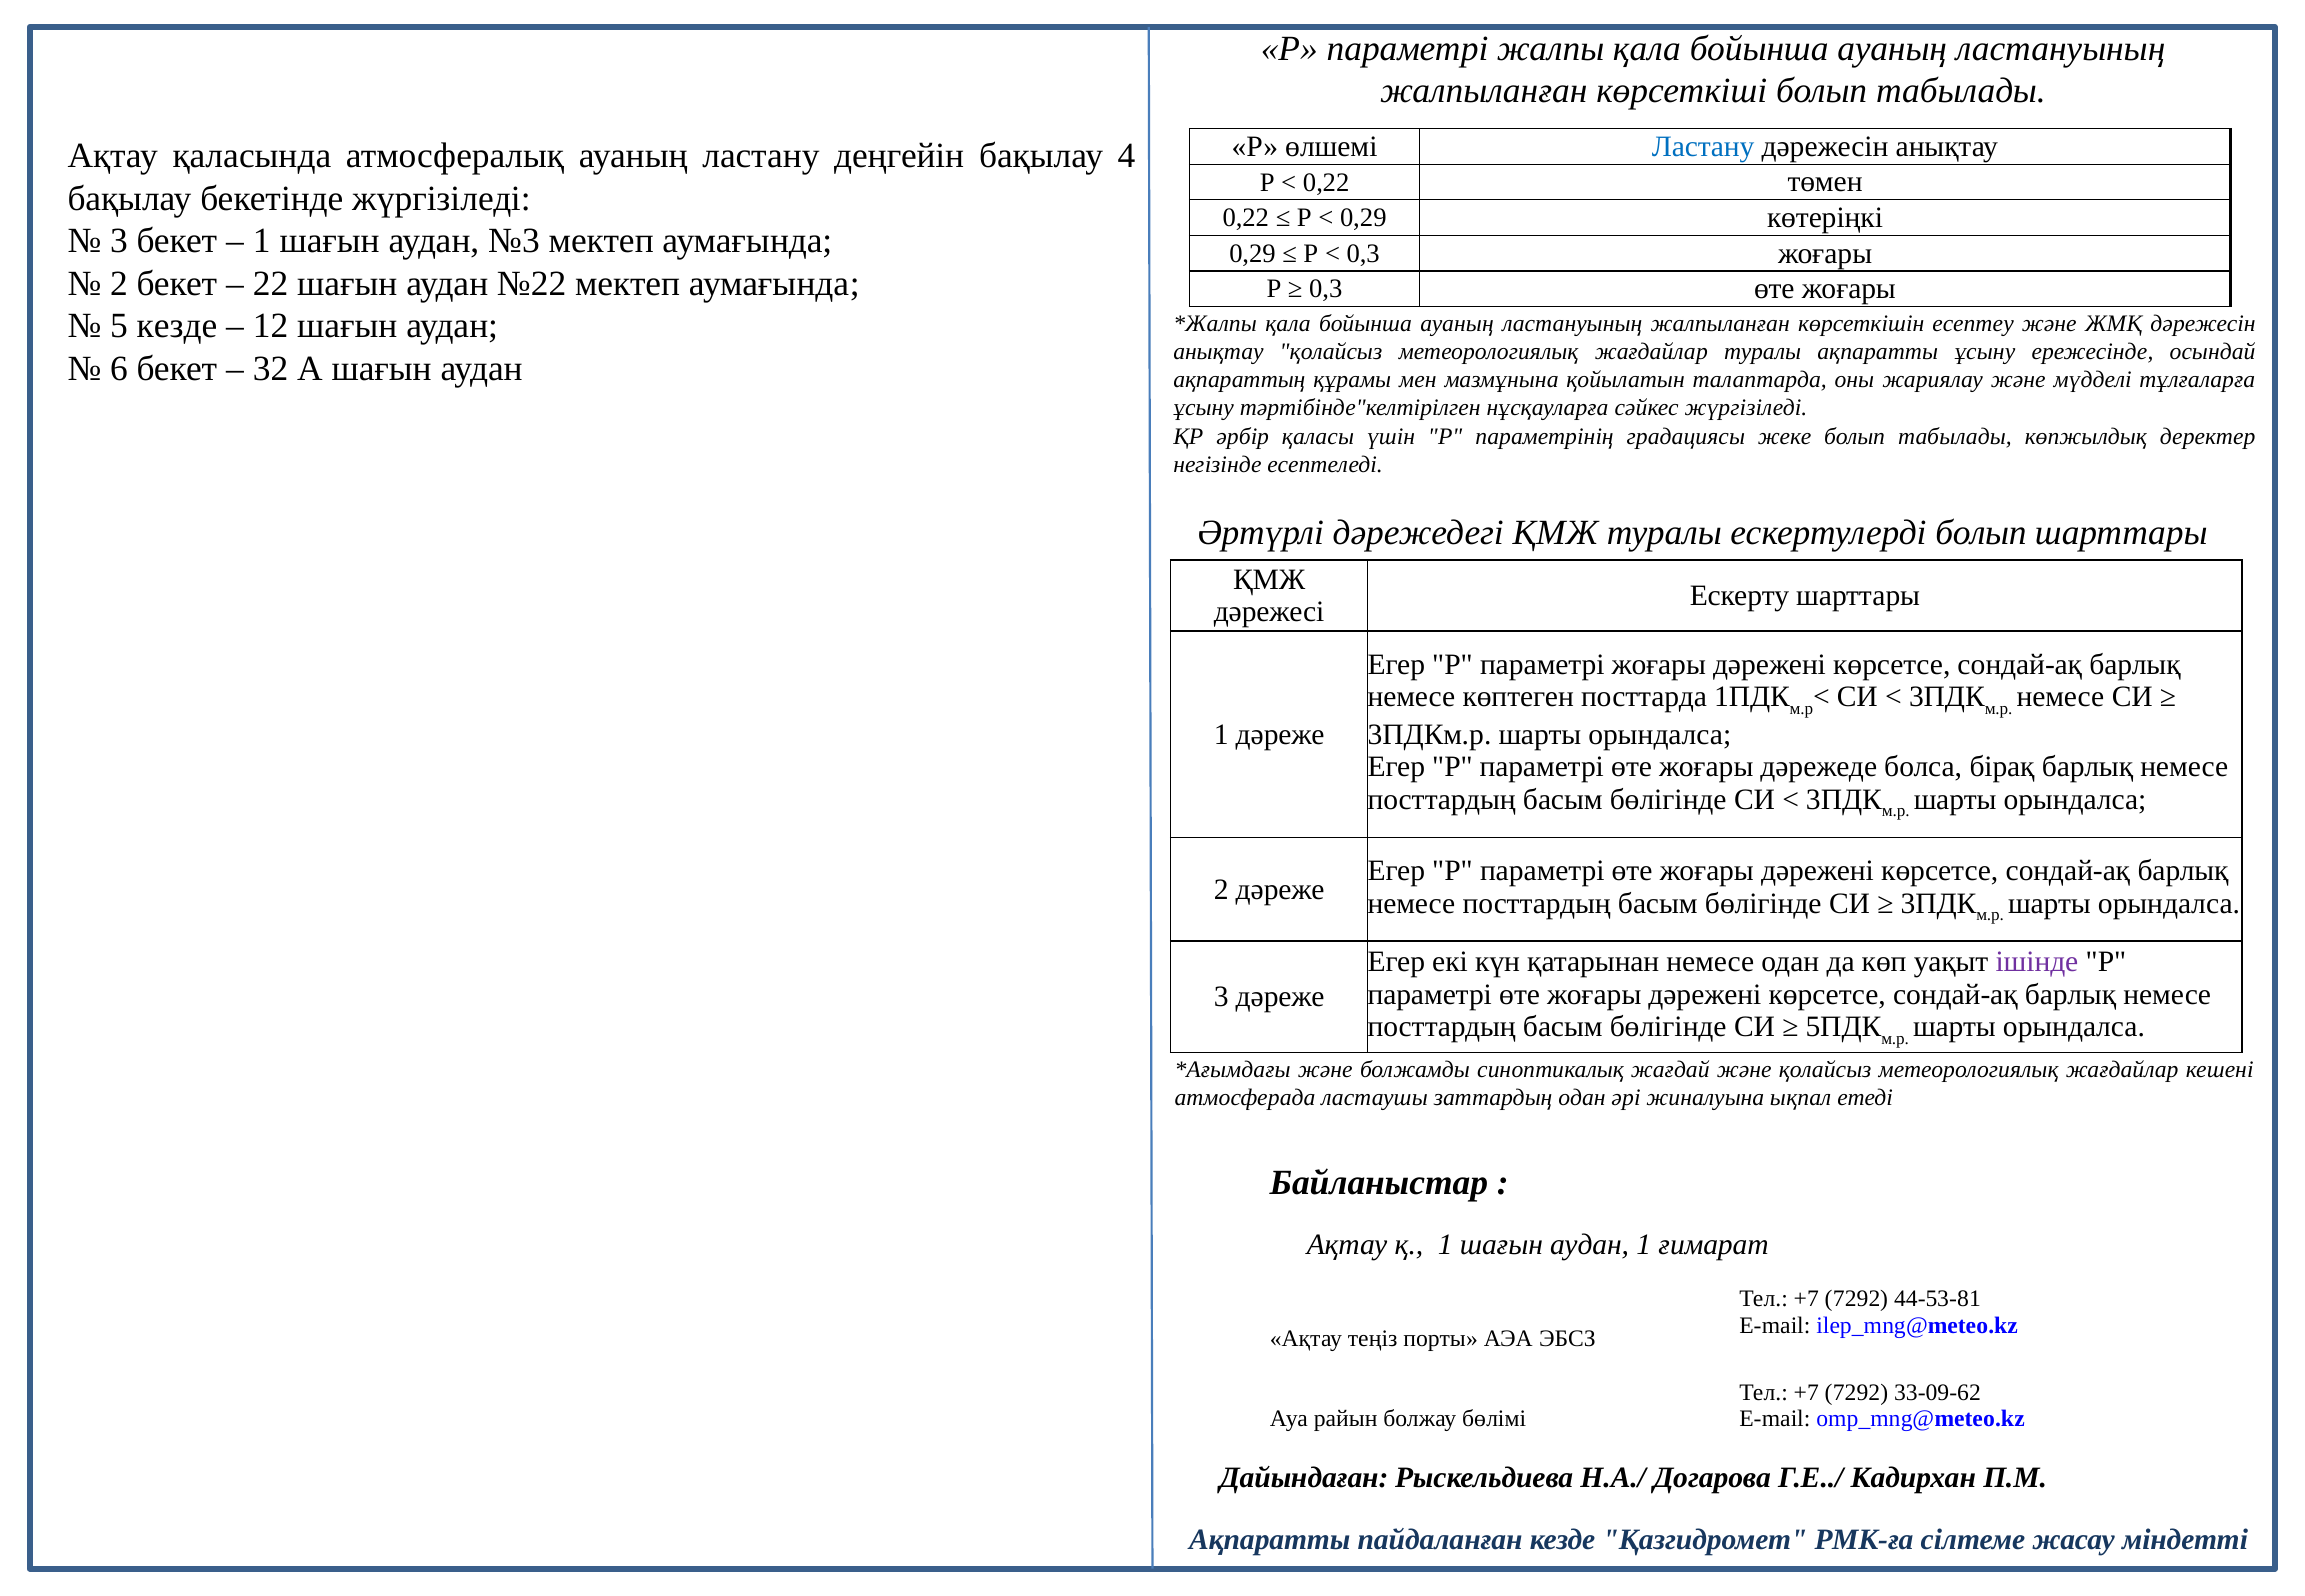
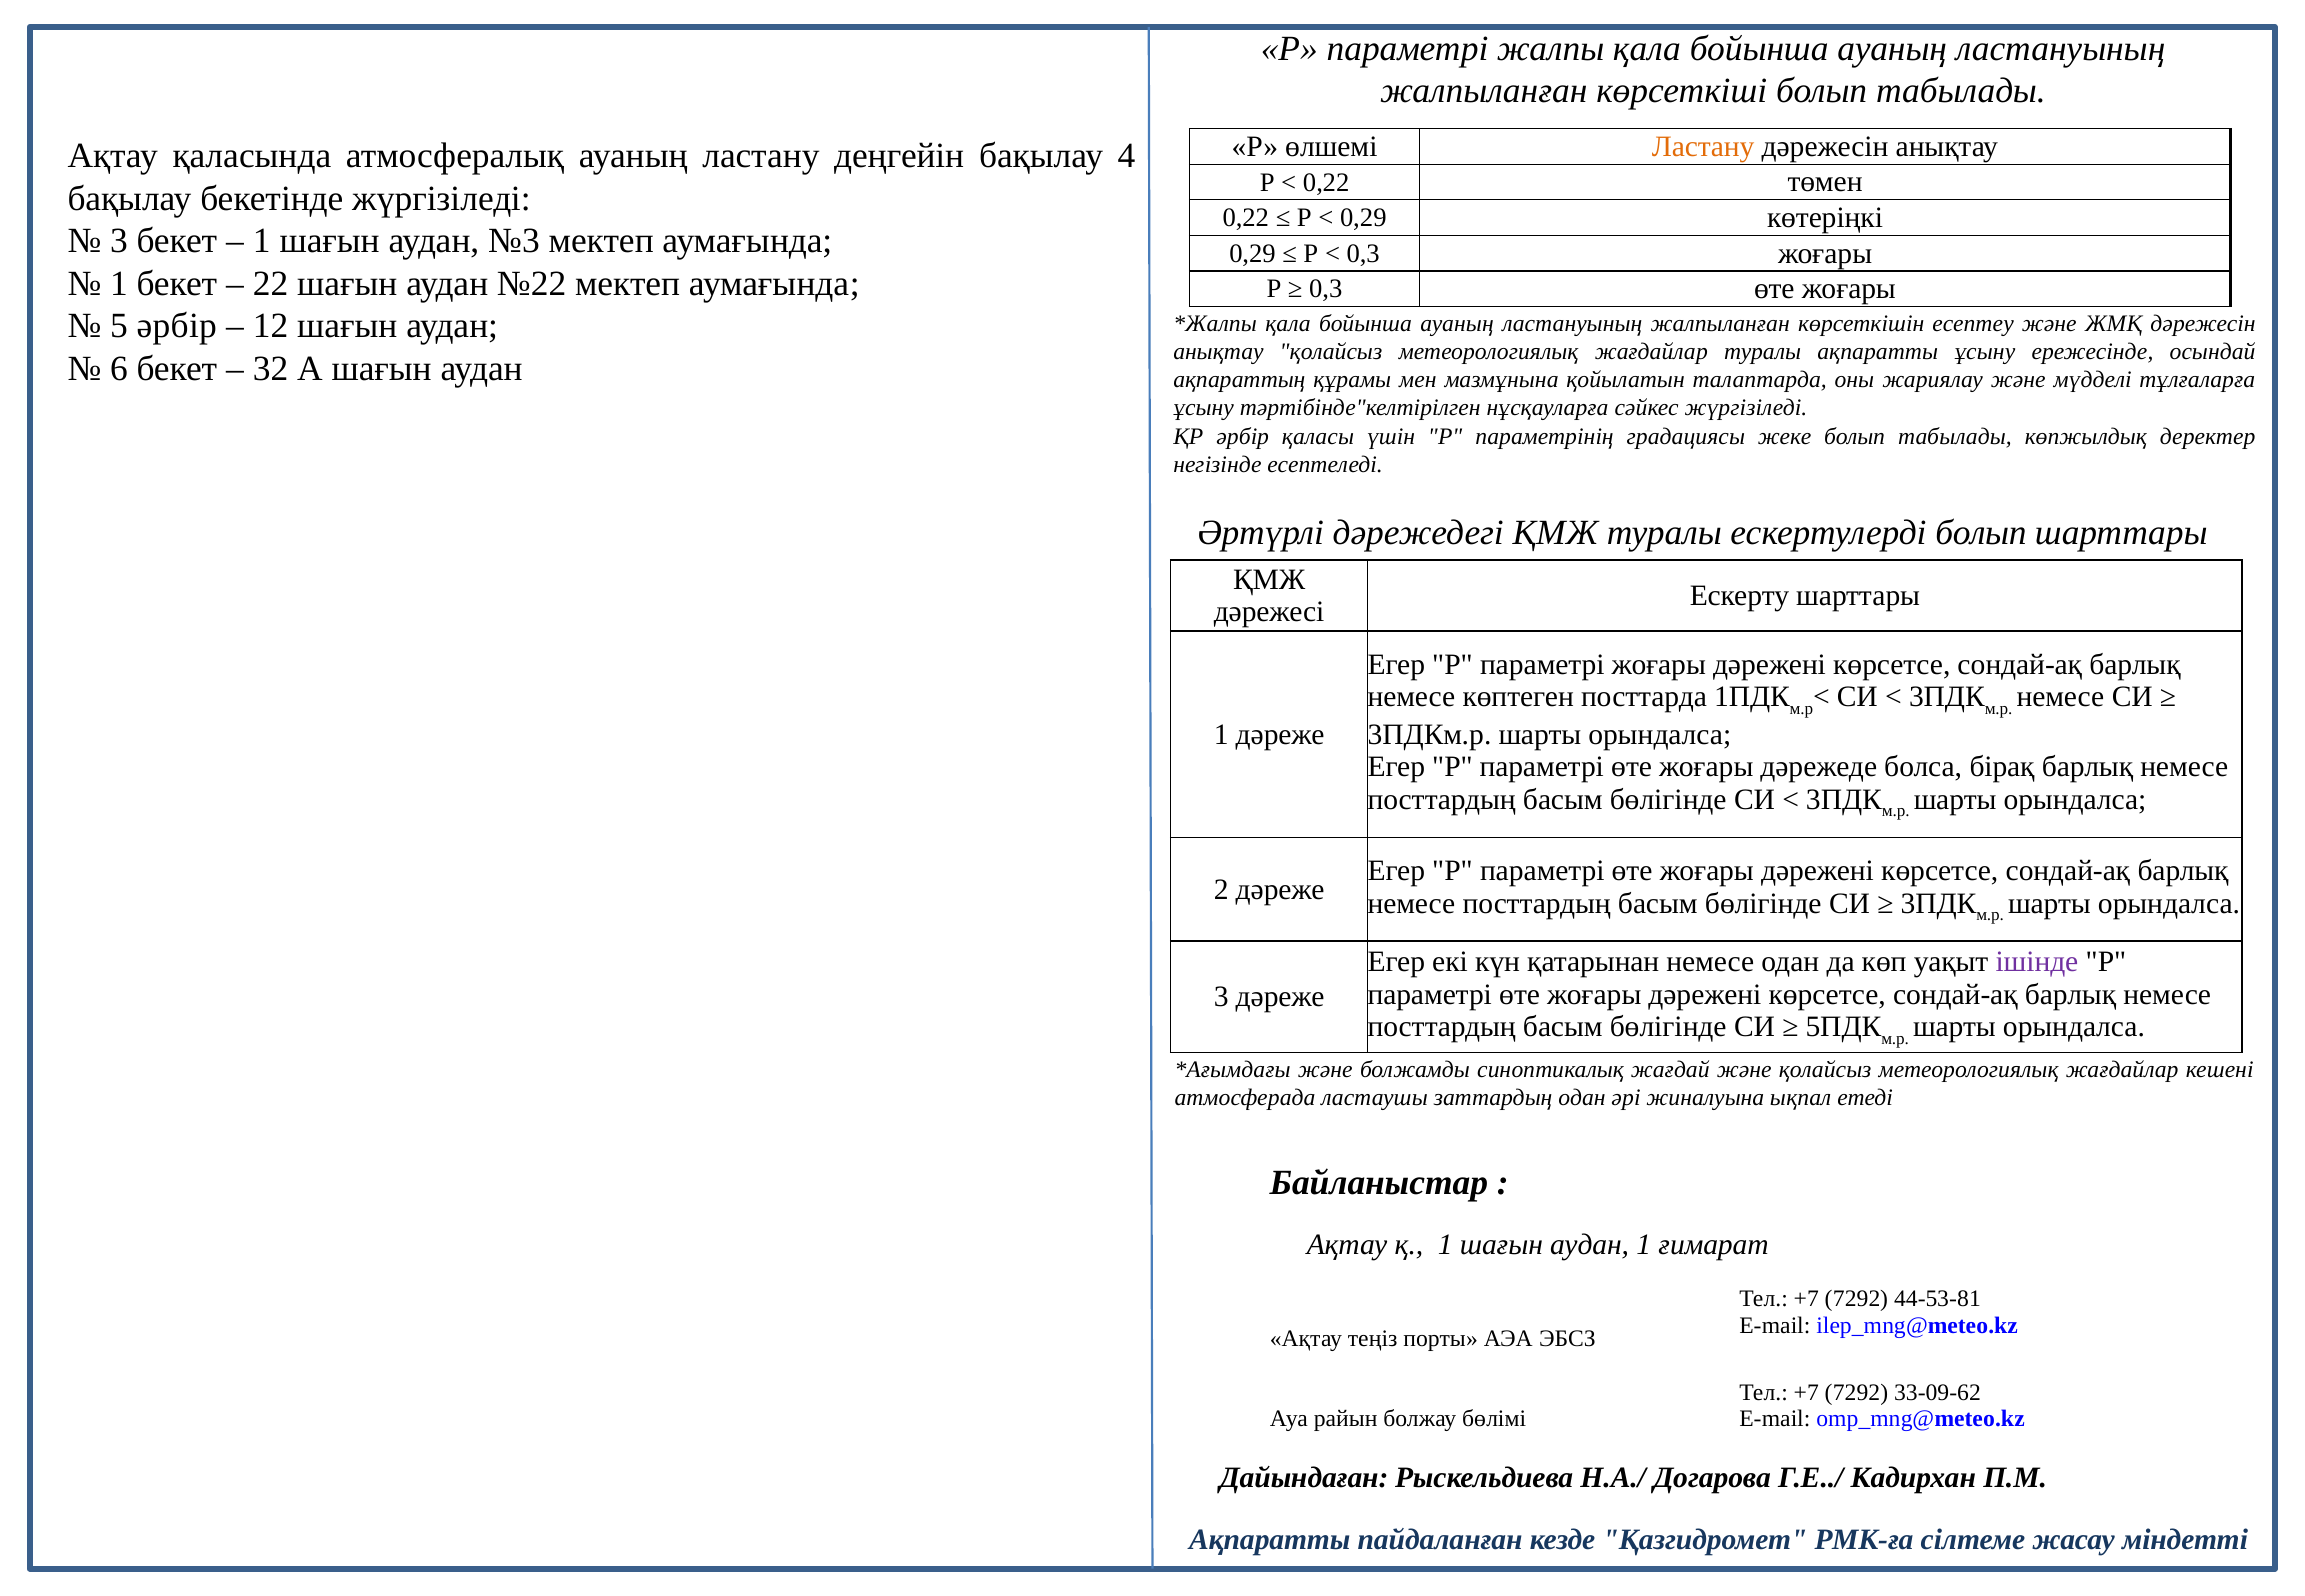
Ластану at (1703, 147) colour: blue -> orange
2 at (119, 284): 2 -> 1
5 кезде: кезде -> әрбір
